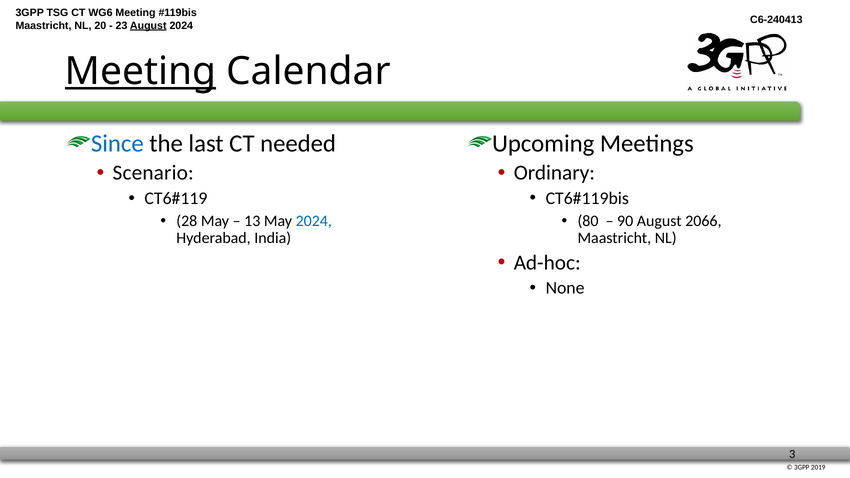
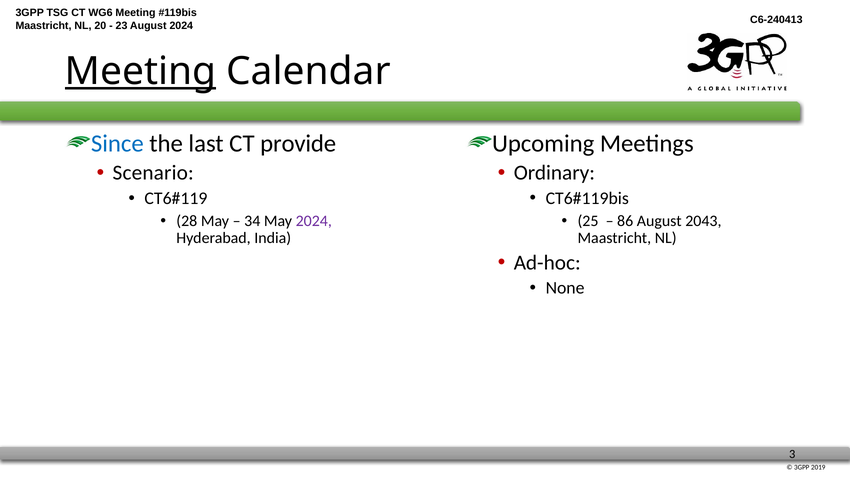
August at (148, 26) underline: present -> none
needed: needed -> provide
13: 13 -> 34
2024 at (314, 221) colour: blue -> purple
80: 80 -> 25
90: 90 -> 86
2066: 2066 -> 2043
